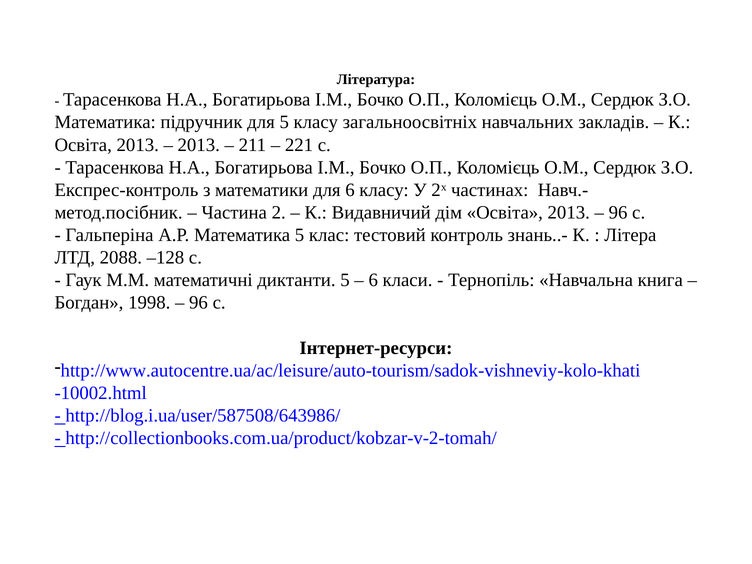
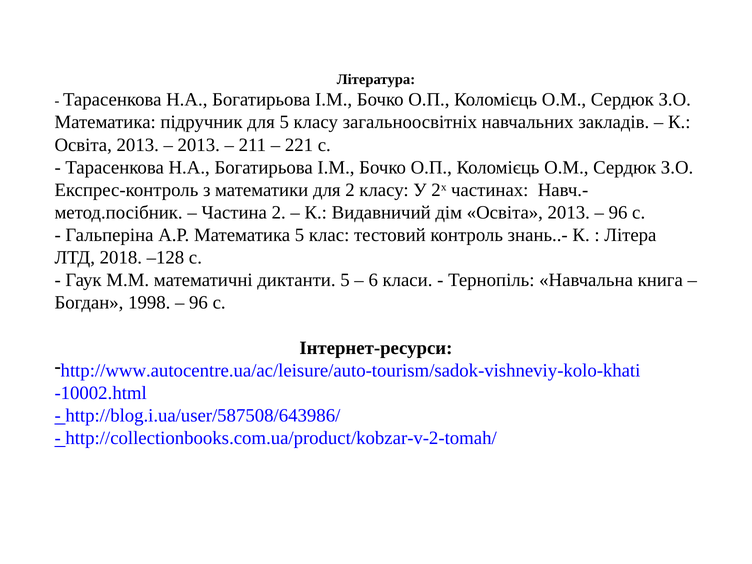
для 6: 6 -> 2
2088: 2088 -> 2018
